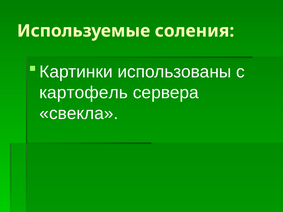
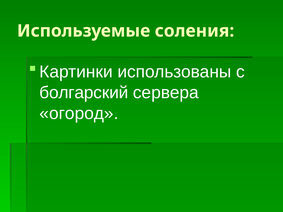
картофель: картофель -> болгарский
свекла: свекла -> огород
